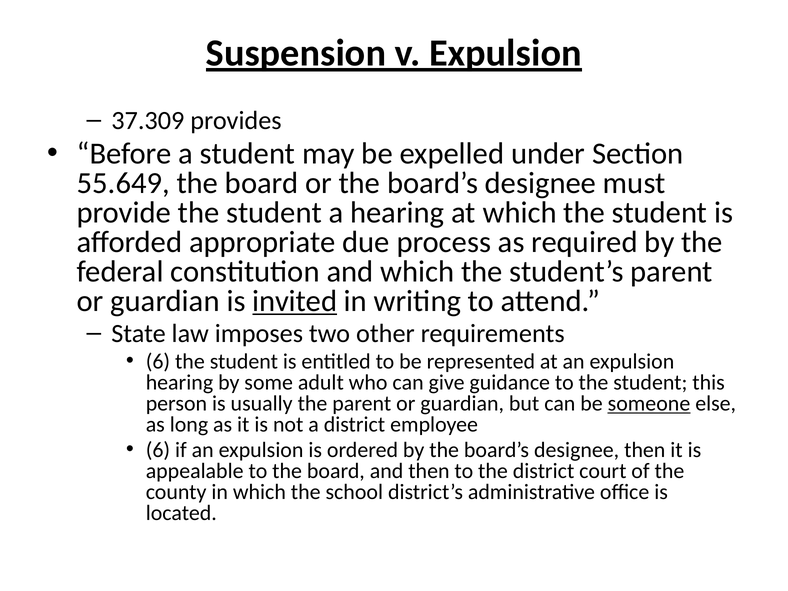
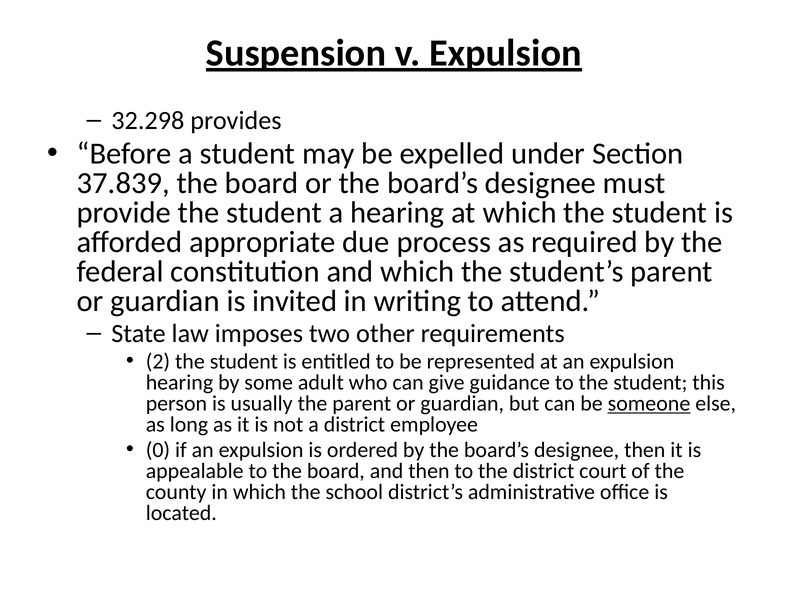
37.309: 37.309 -> 32.298
55.649: 55.649 -> 37.839
invited underline: present -> none
6 at (158, 361): 6 -> 2
6 at (158, 450): 6 -> 0
